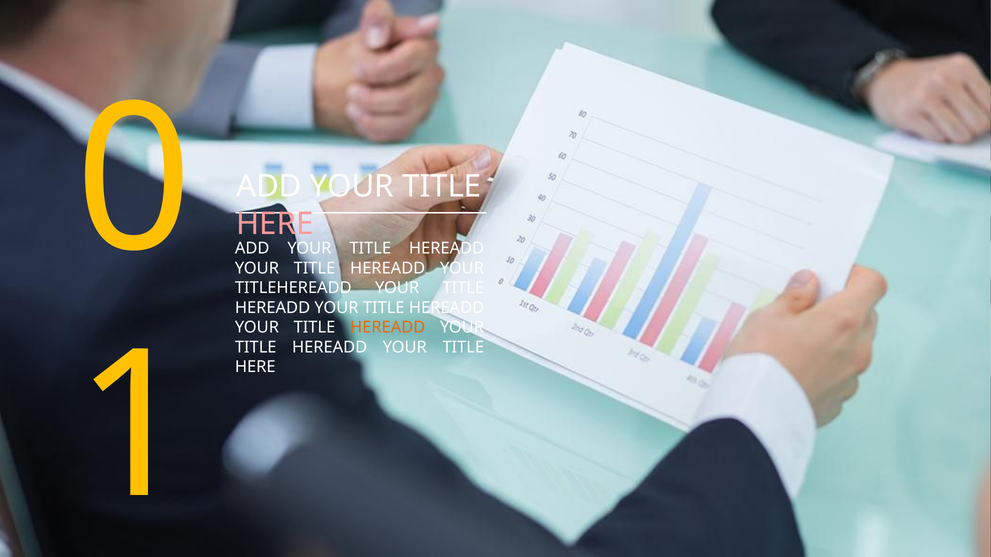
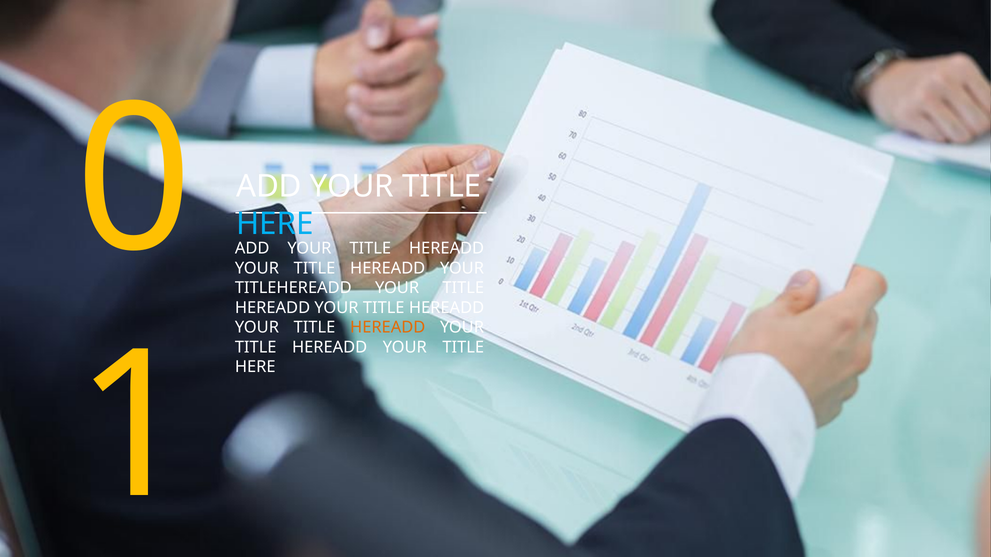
HERE at (275, 224) colour: pink -> light blue
